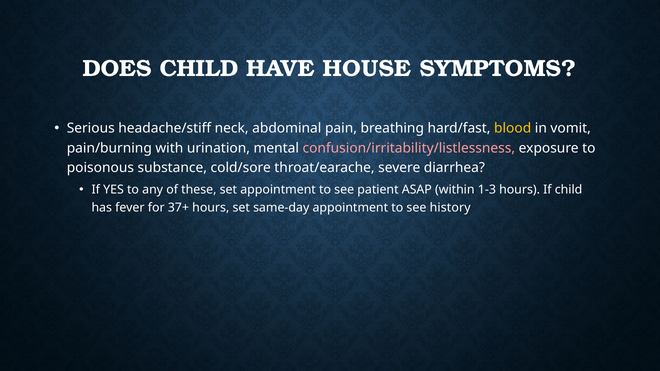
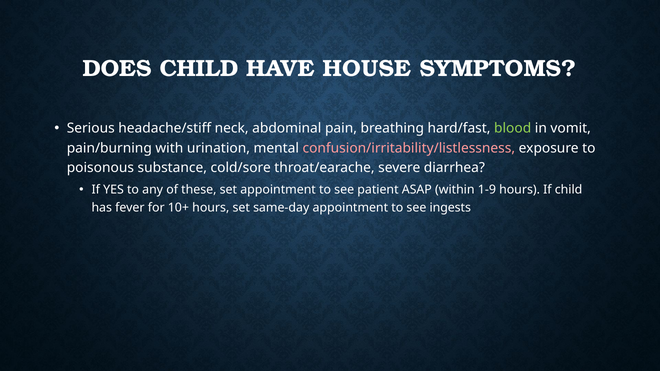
blood colour: yellow -> light green
1-3: 1-3 -> 1-9
37+: 37+ -> 10+
history: history -> ingests
